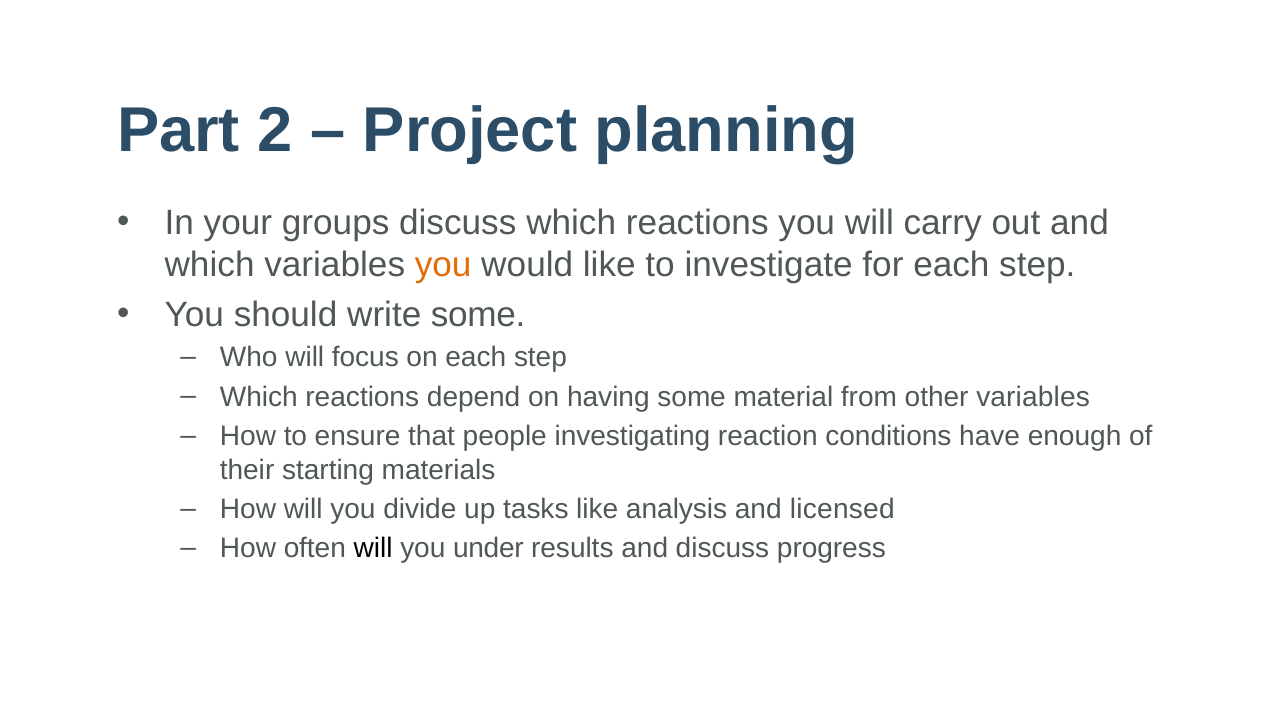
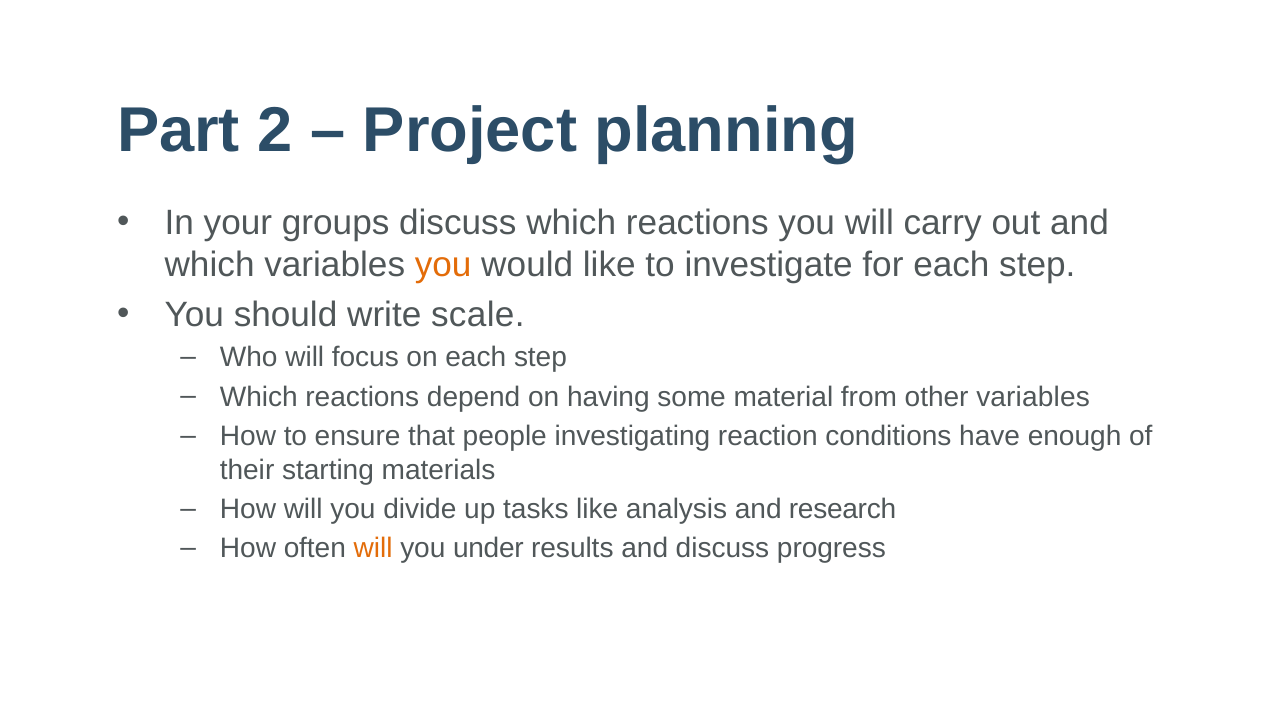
write some: some -> scale
licensed: licensed -> research
will at (373, 548) colour: black -> orange
